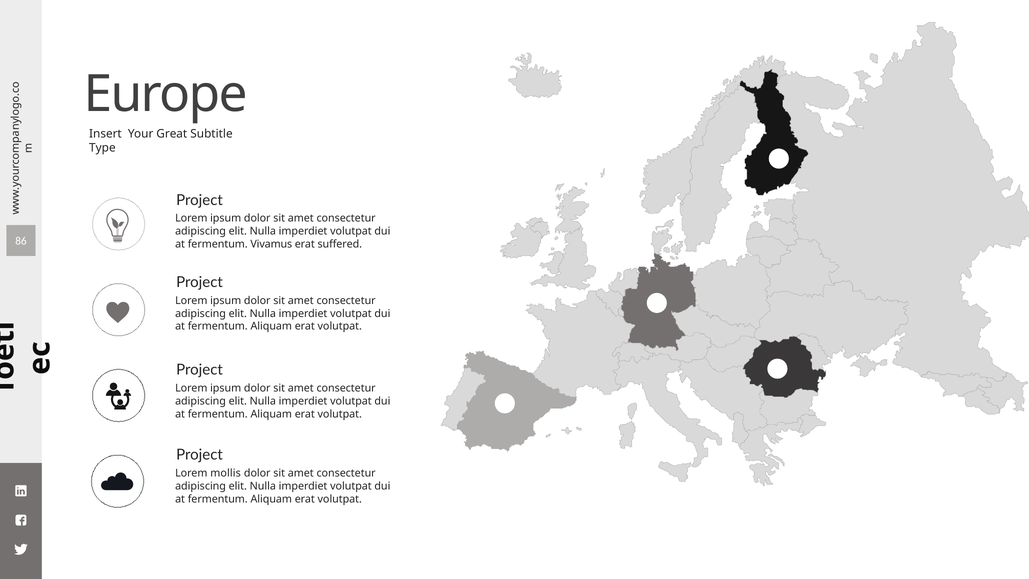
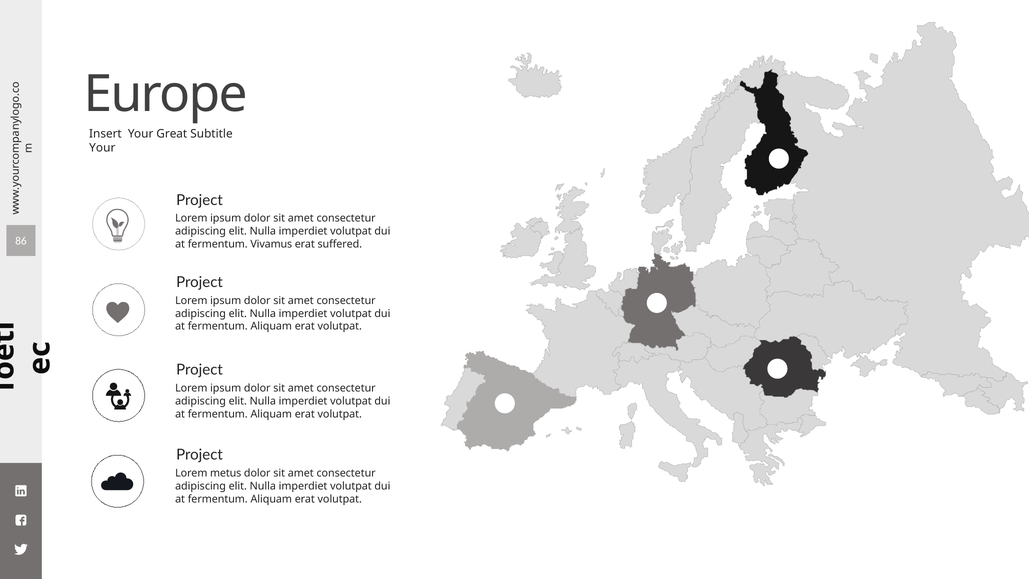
Type at (102, 148): Type -> Your
mollis: mollis -> metus
